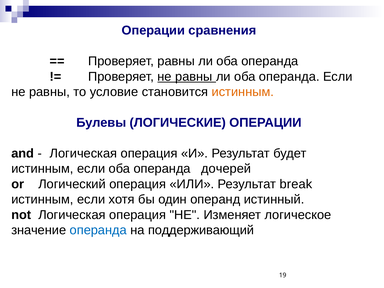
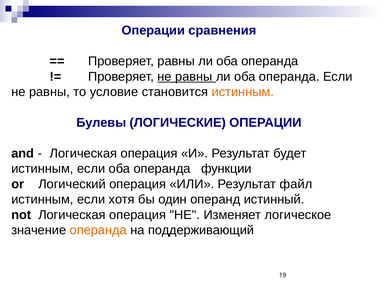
дочерей: дочерей -> функции
break: break -> файл
операнда at (98, 230) colour: blue -> orange
